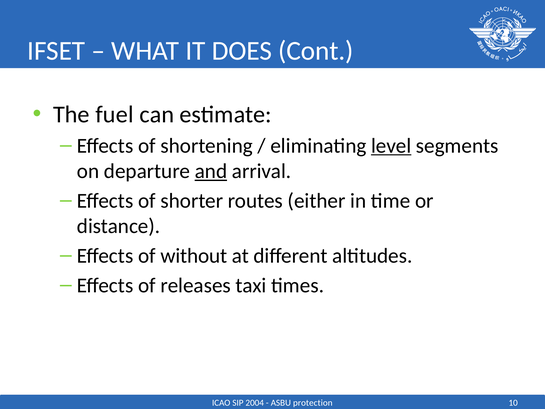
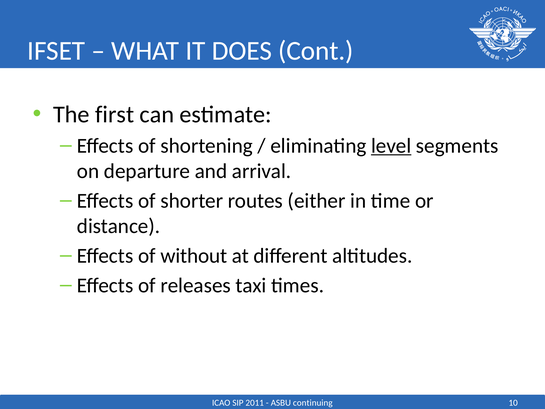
fuel: fuel -> first
and underline: present -> none
2004: 2004 -> 2011
protection: protection -> continuing
